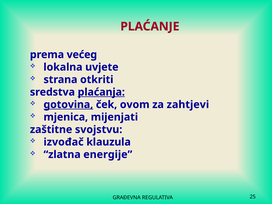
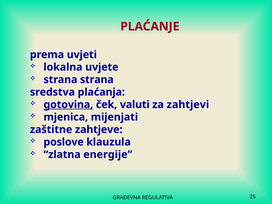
većeg: većeg -> uvjeti
strana otkriti: otkriti -> strana
plaćanja underline: present -> none
ovom: ovom -> valuti
svojstvu: svojstvu -> zahtjeve
izvođač: izvođač -> poslove
